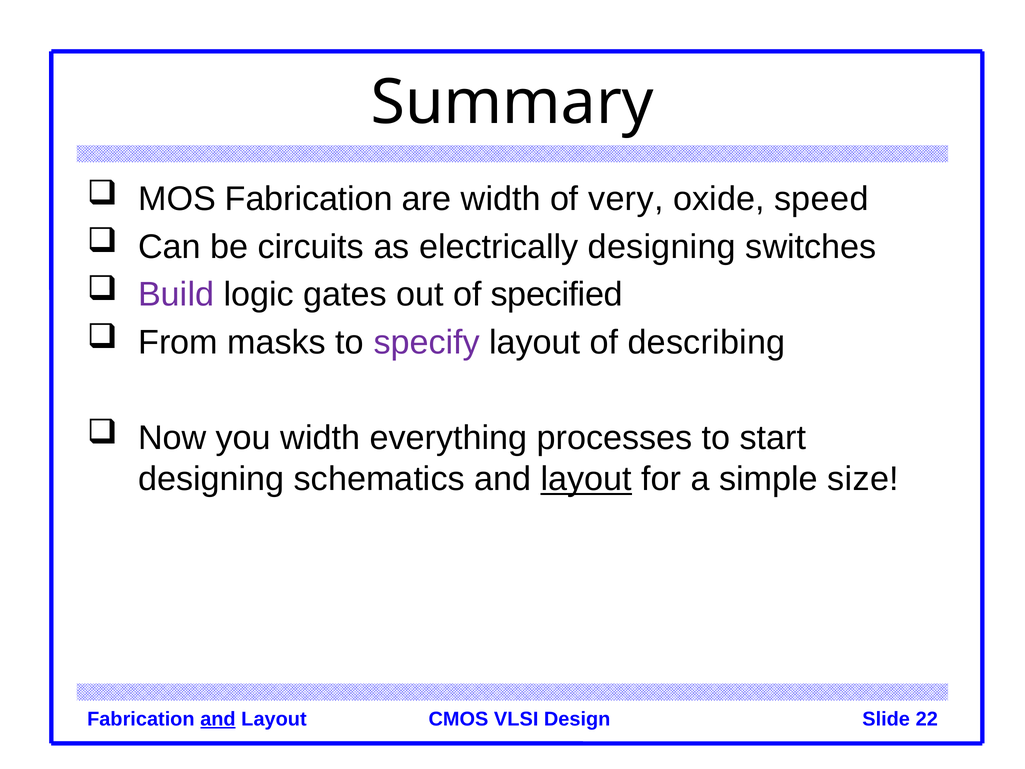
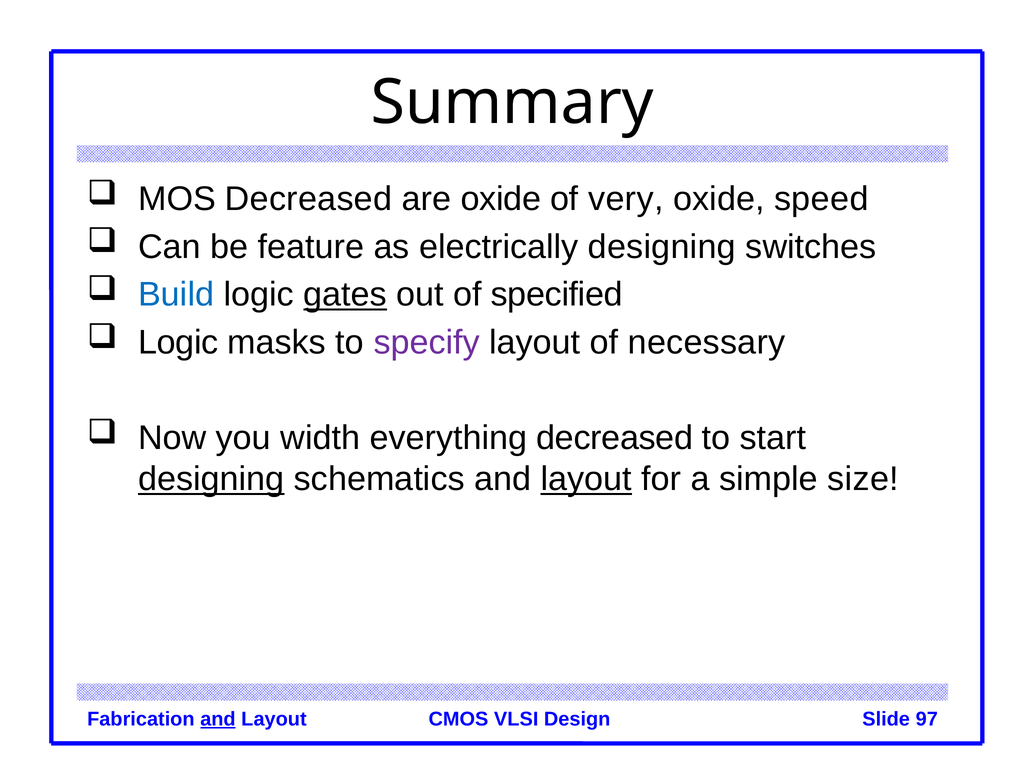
MOS Fabrication: Fabrication -> Decreased
are width: width -> oxide
circuits: circuits -> feature
Build colour: purple -> blue
gates underline: none -> present
From at (178, 342): From -> Logic
describing: describing -> necessary
everything processes: processes -> decreased
designing at (211, 479) underline: none -> present
22: 22 -> 97
